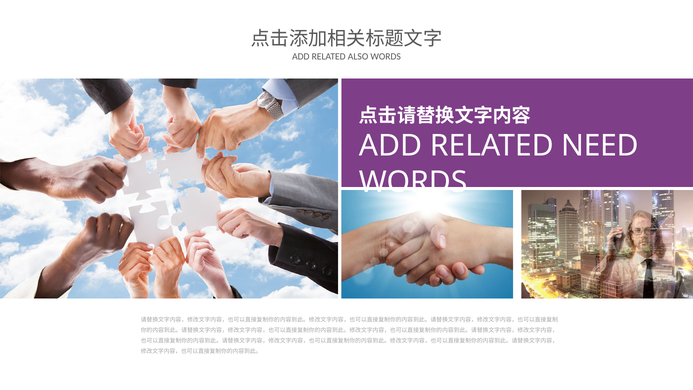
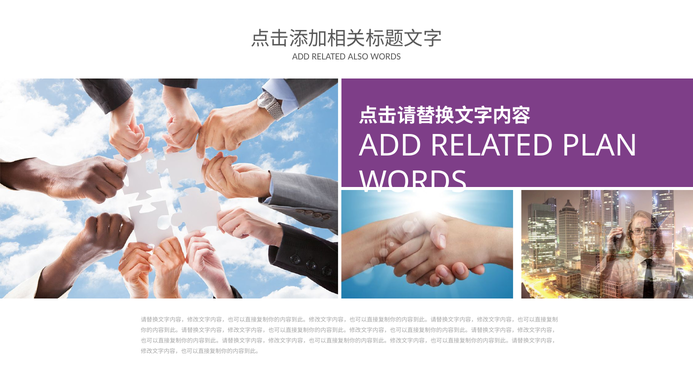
NEED: NEED -> PLAN
